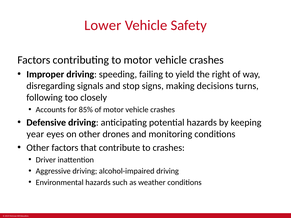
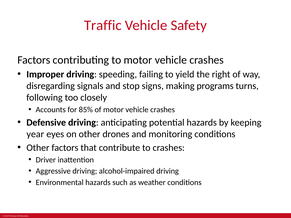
Lower: Lower -> Traffic
decisions: decisions -> programs
